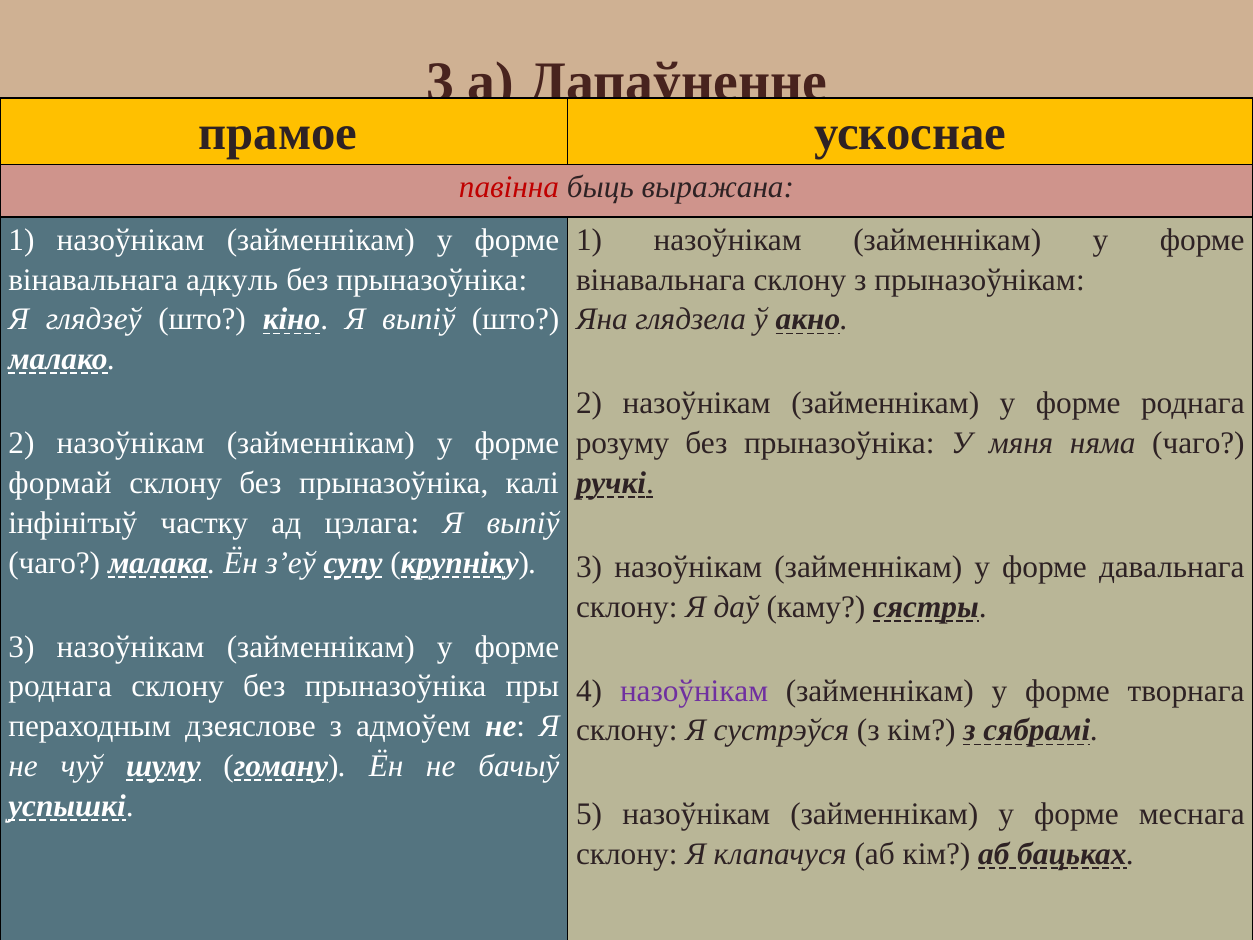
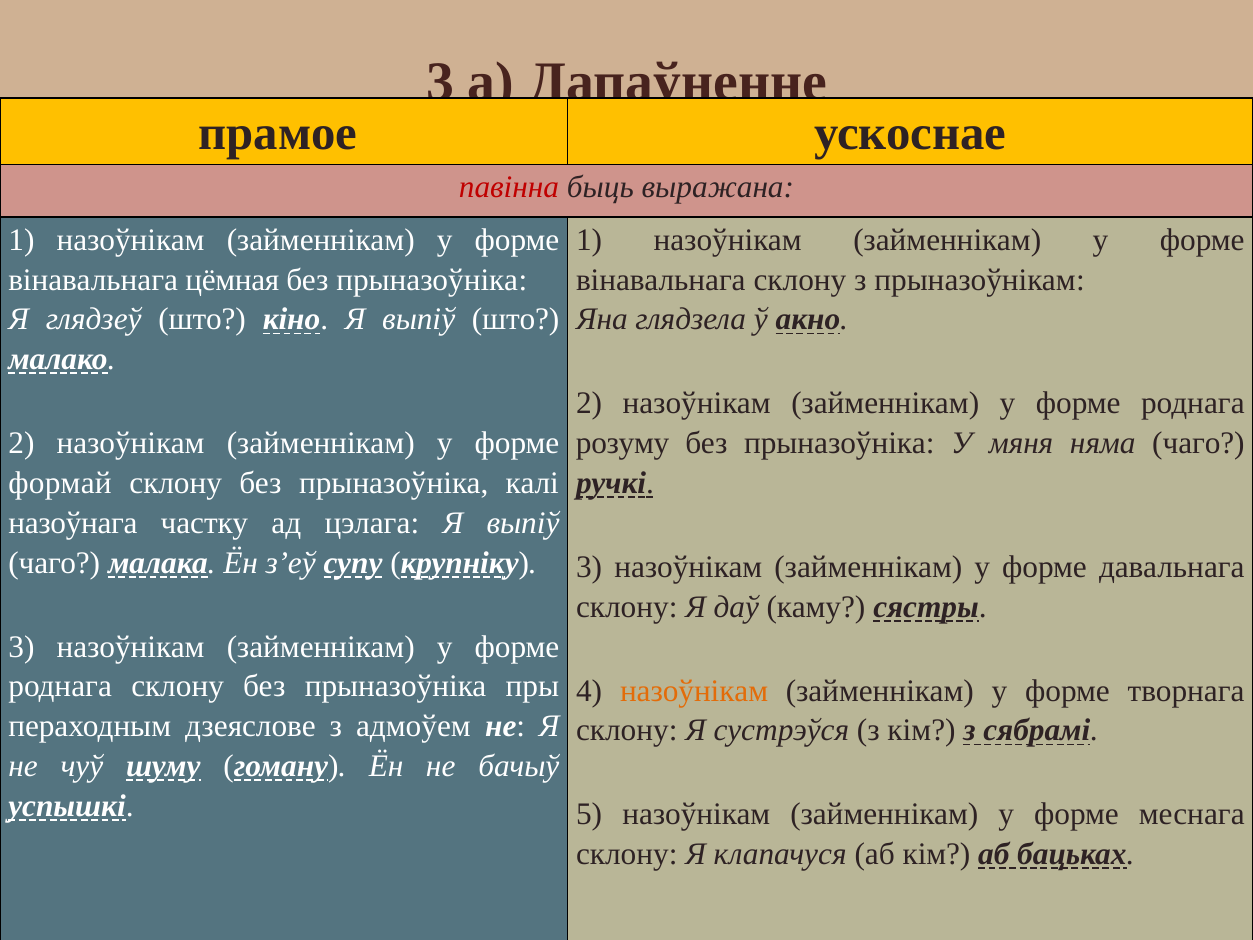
адкуль: адкуль -> цёмная
інфінітыў: інфінітыў -> назоўнага
назоўнікам at (694, 691) colour: purple -> orange
